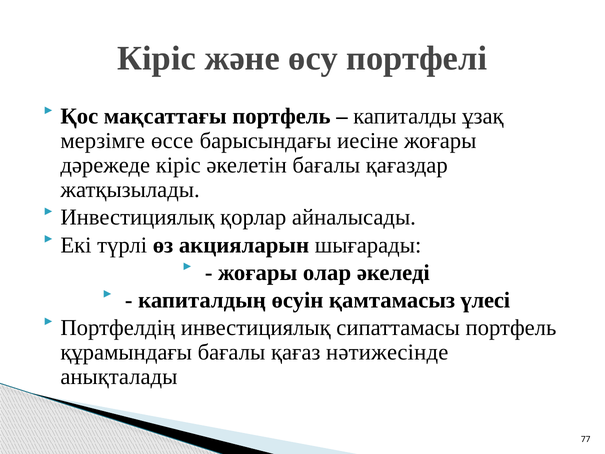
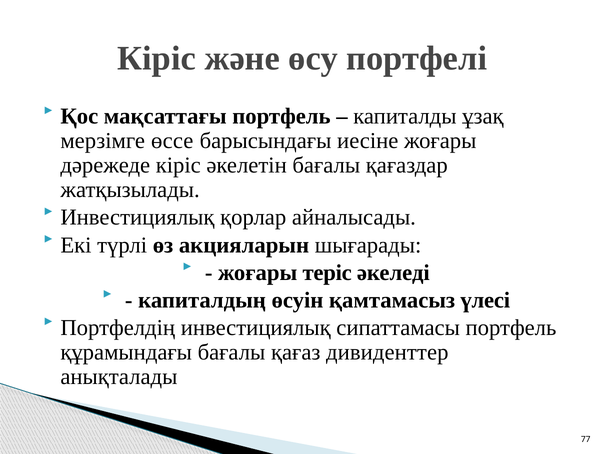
олар: олар -> теріс
нәтижесінде: нәтижесінде -> дивиденттер
